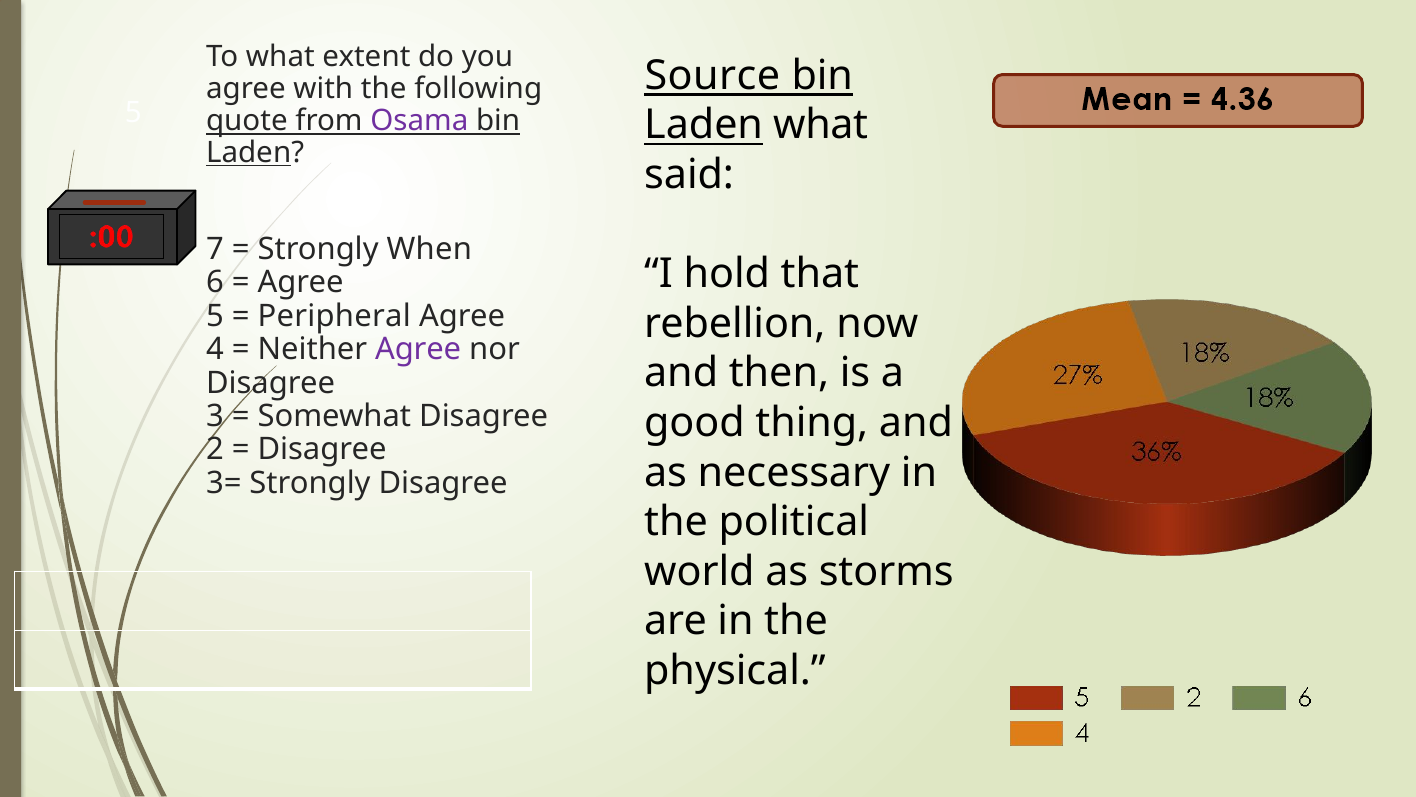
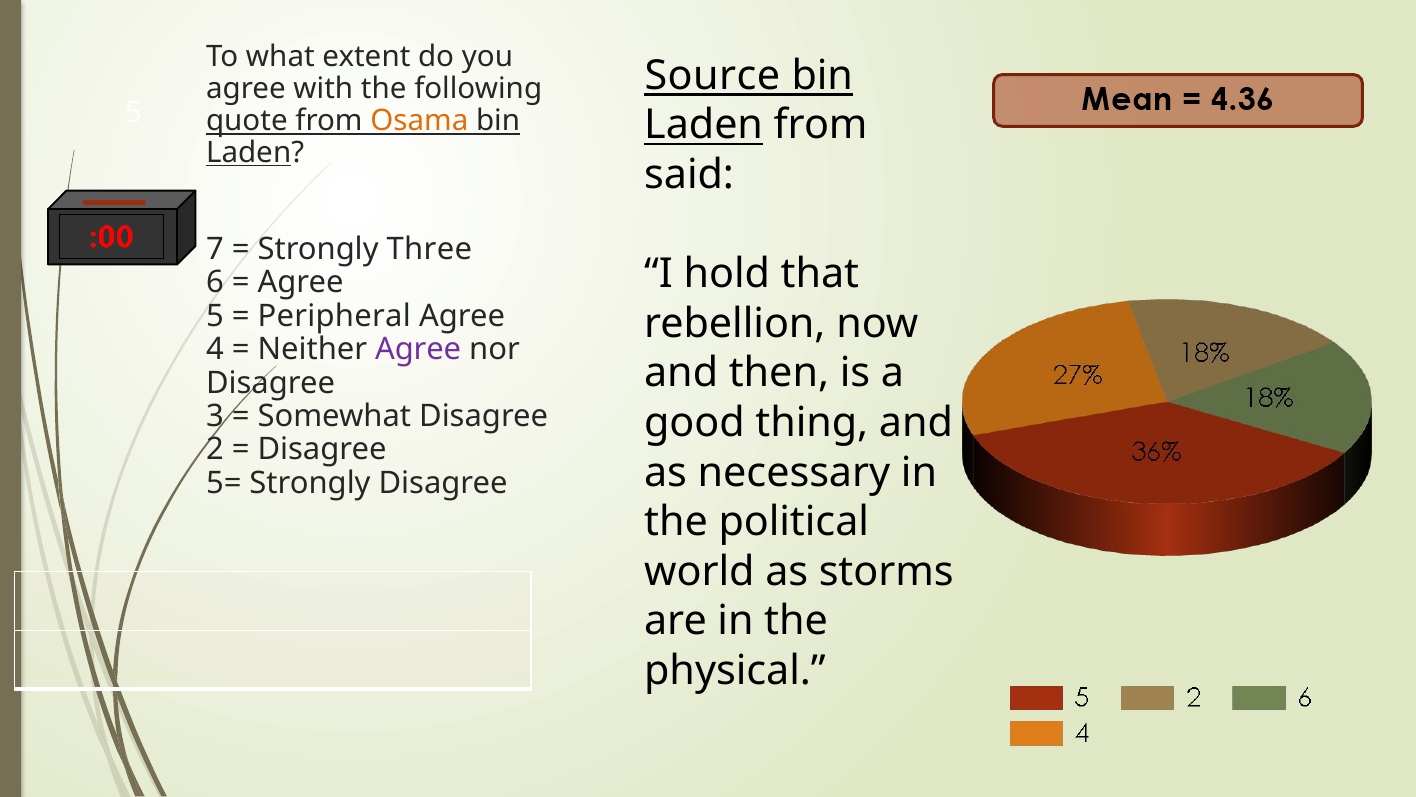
Osama colour: purple -> orange
Laden what: what -> from
When: When -> Three
3=: 3= -> 5=
